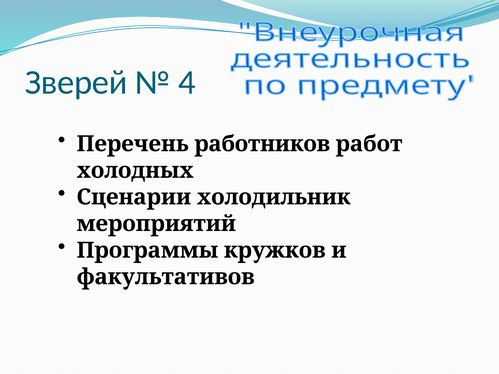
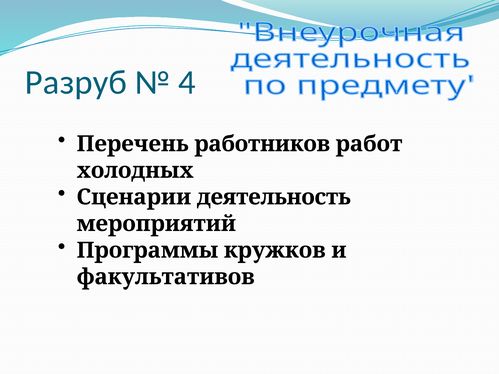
Зверей: Зверей -> Разруб
холодильник: холодильник -> деятельность
